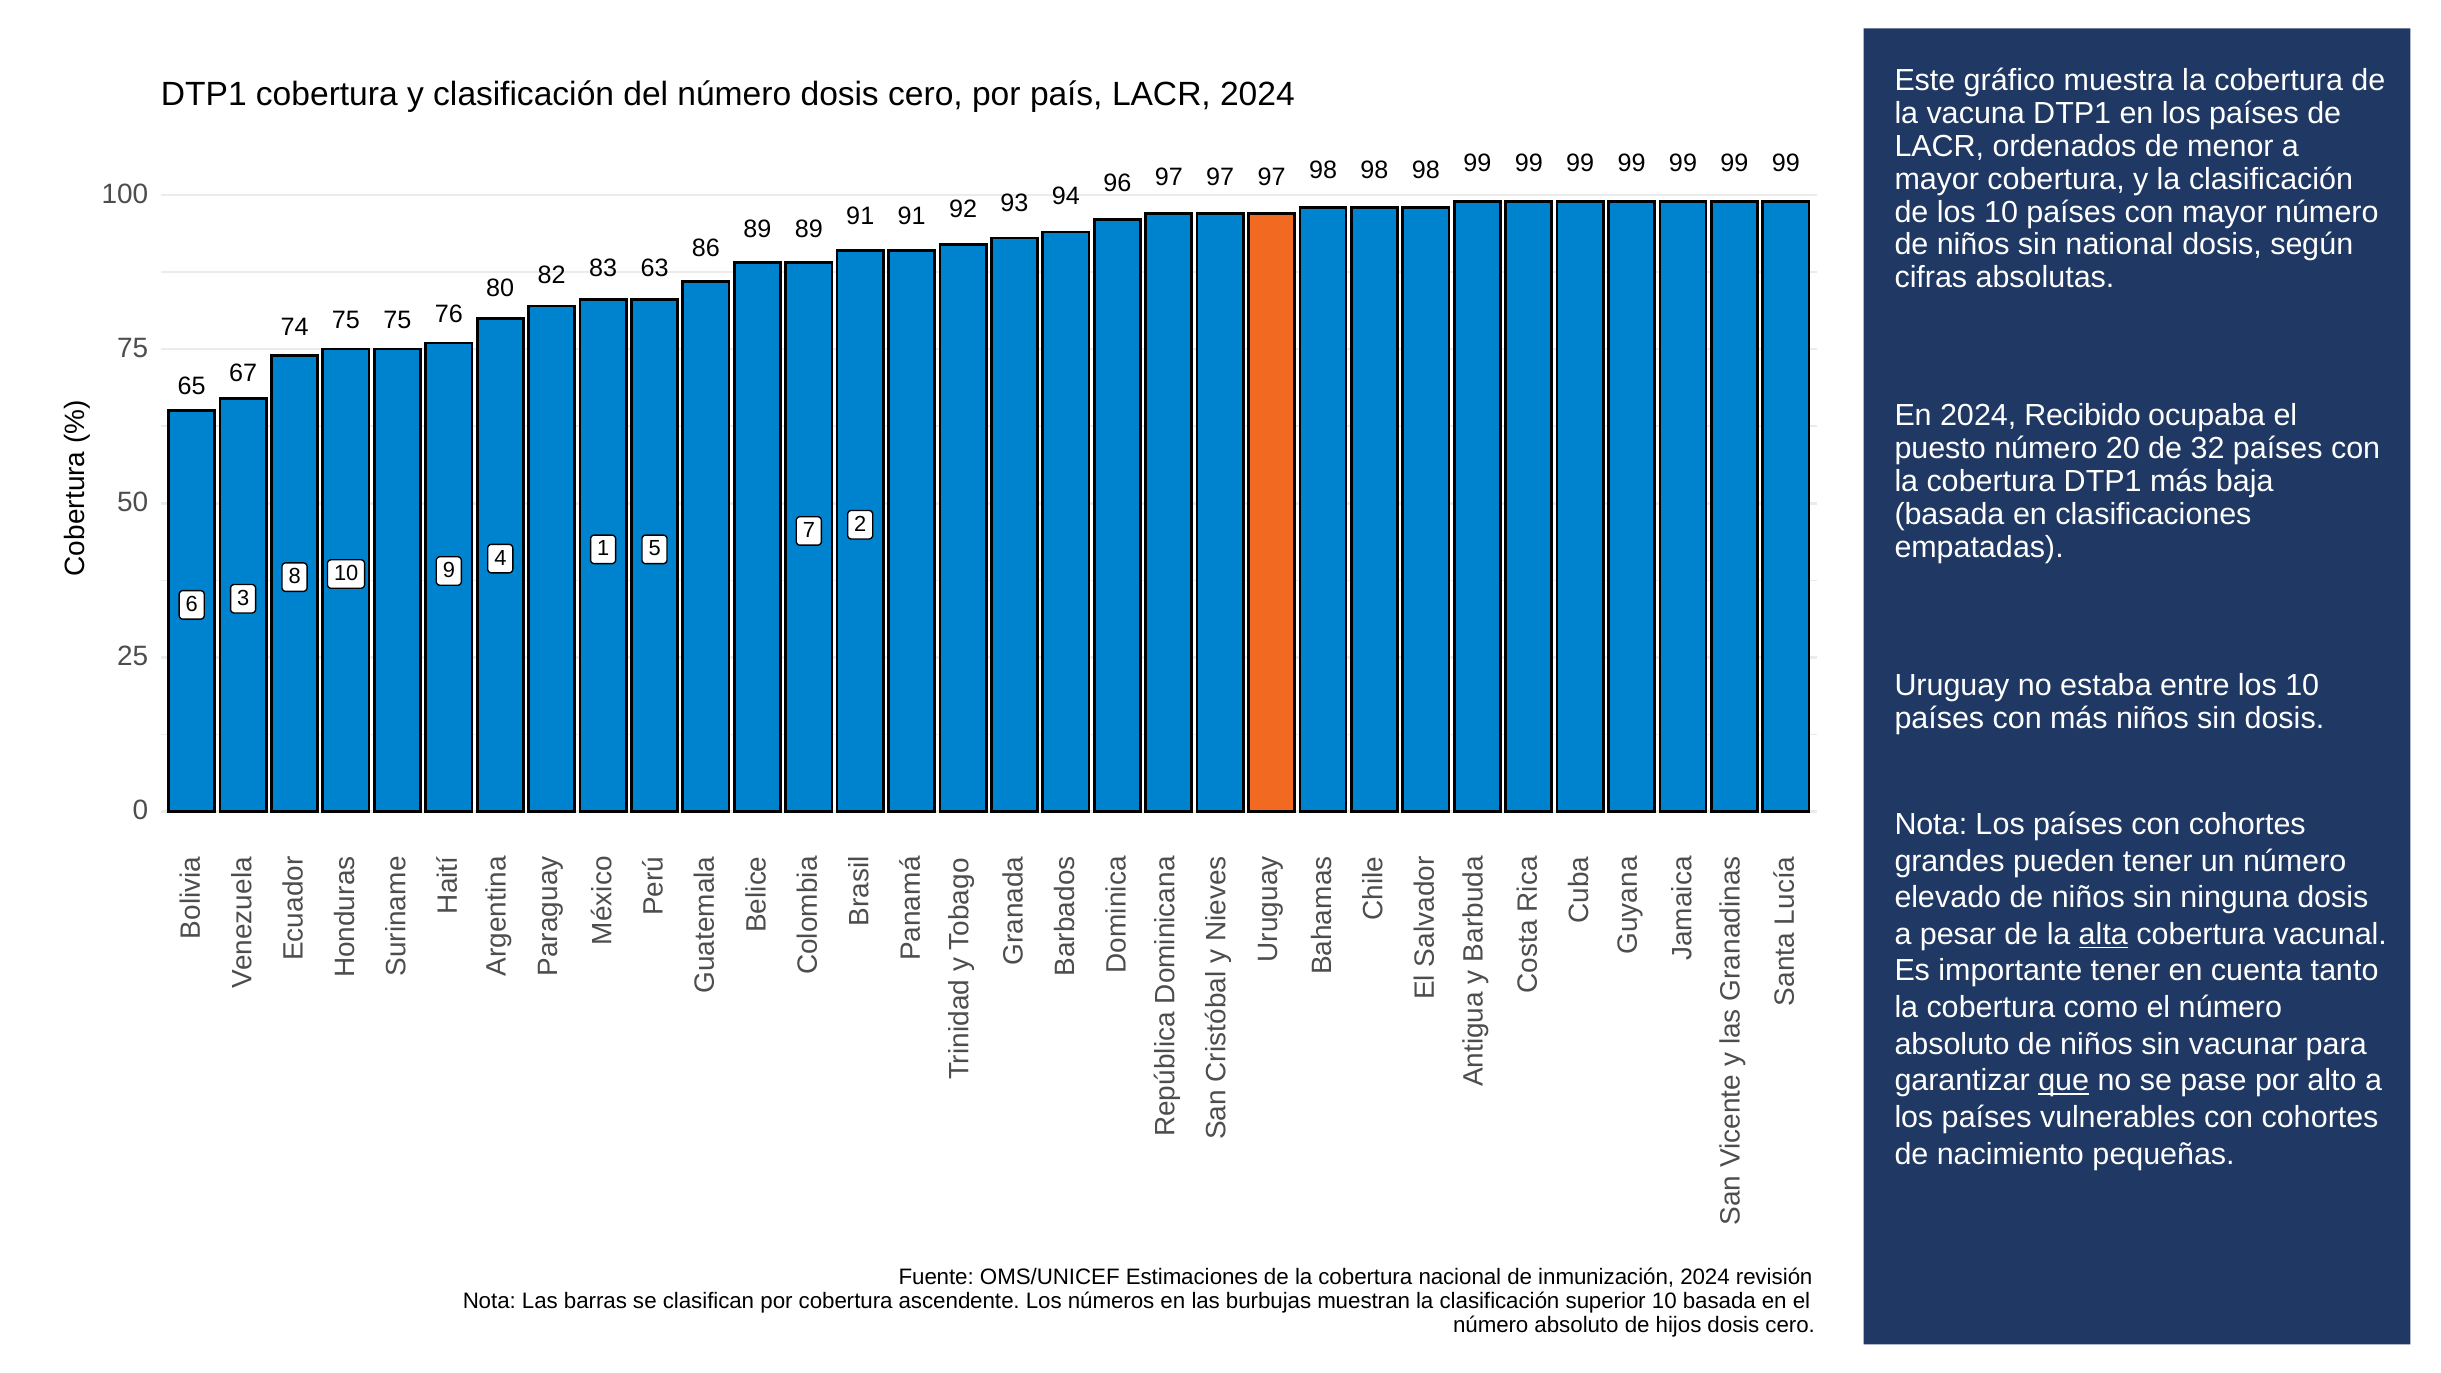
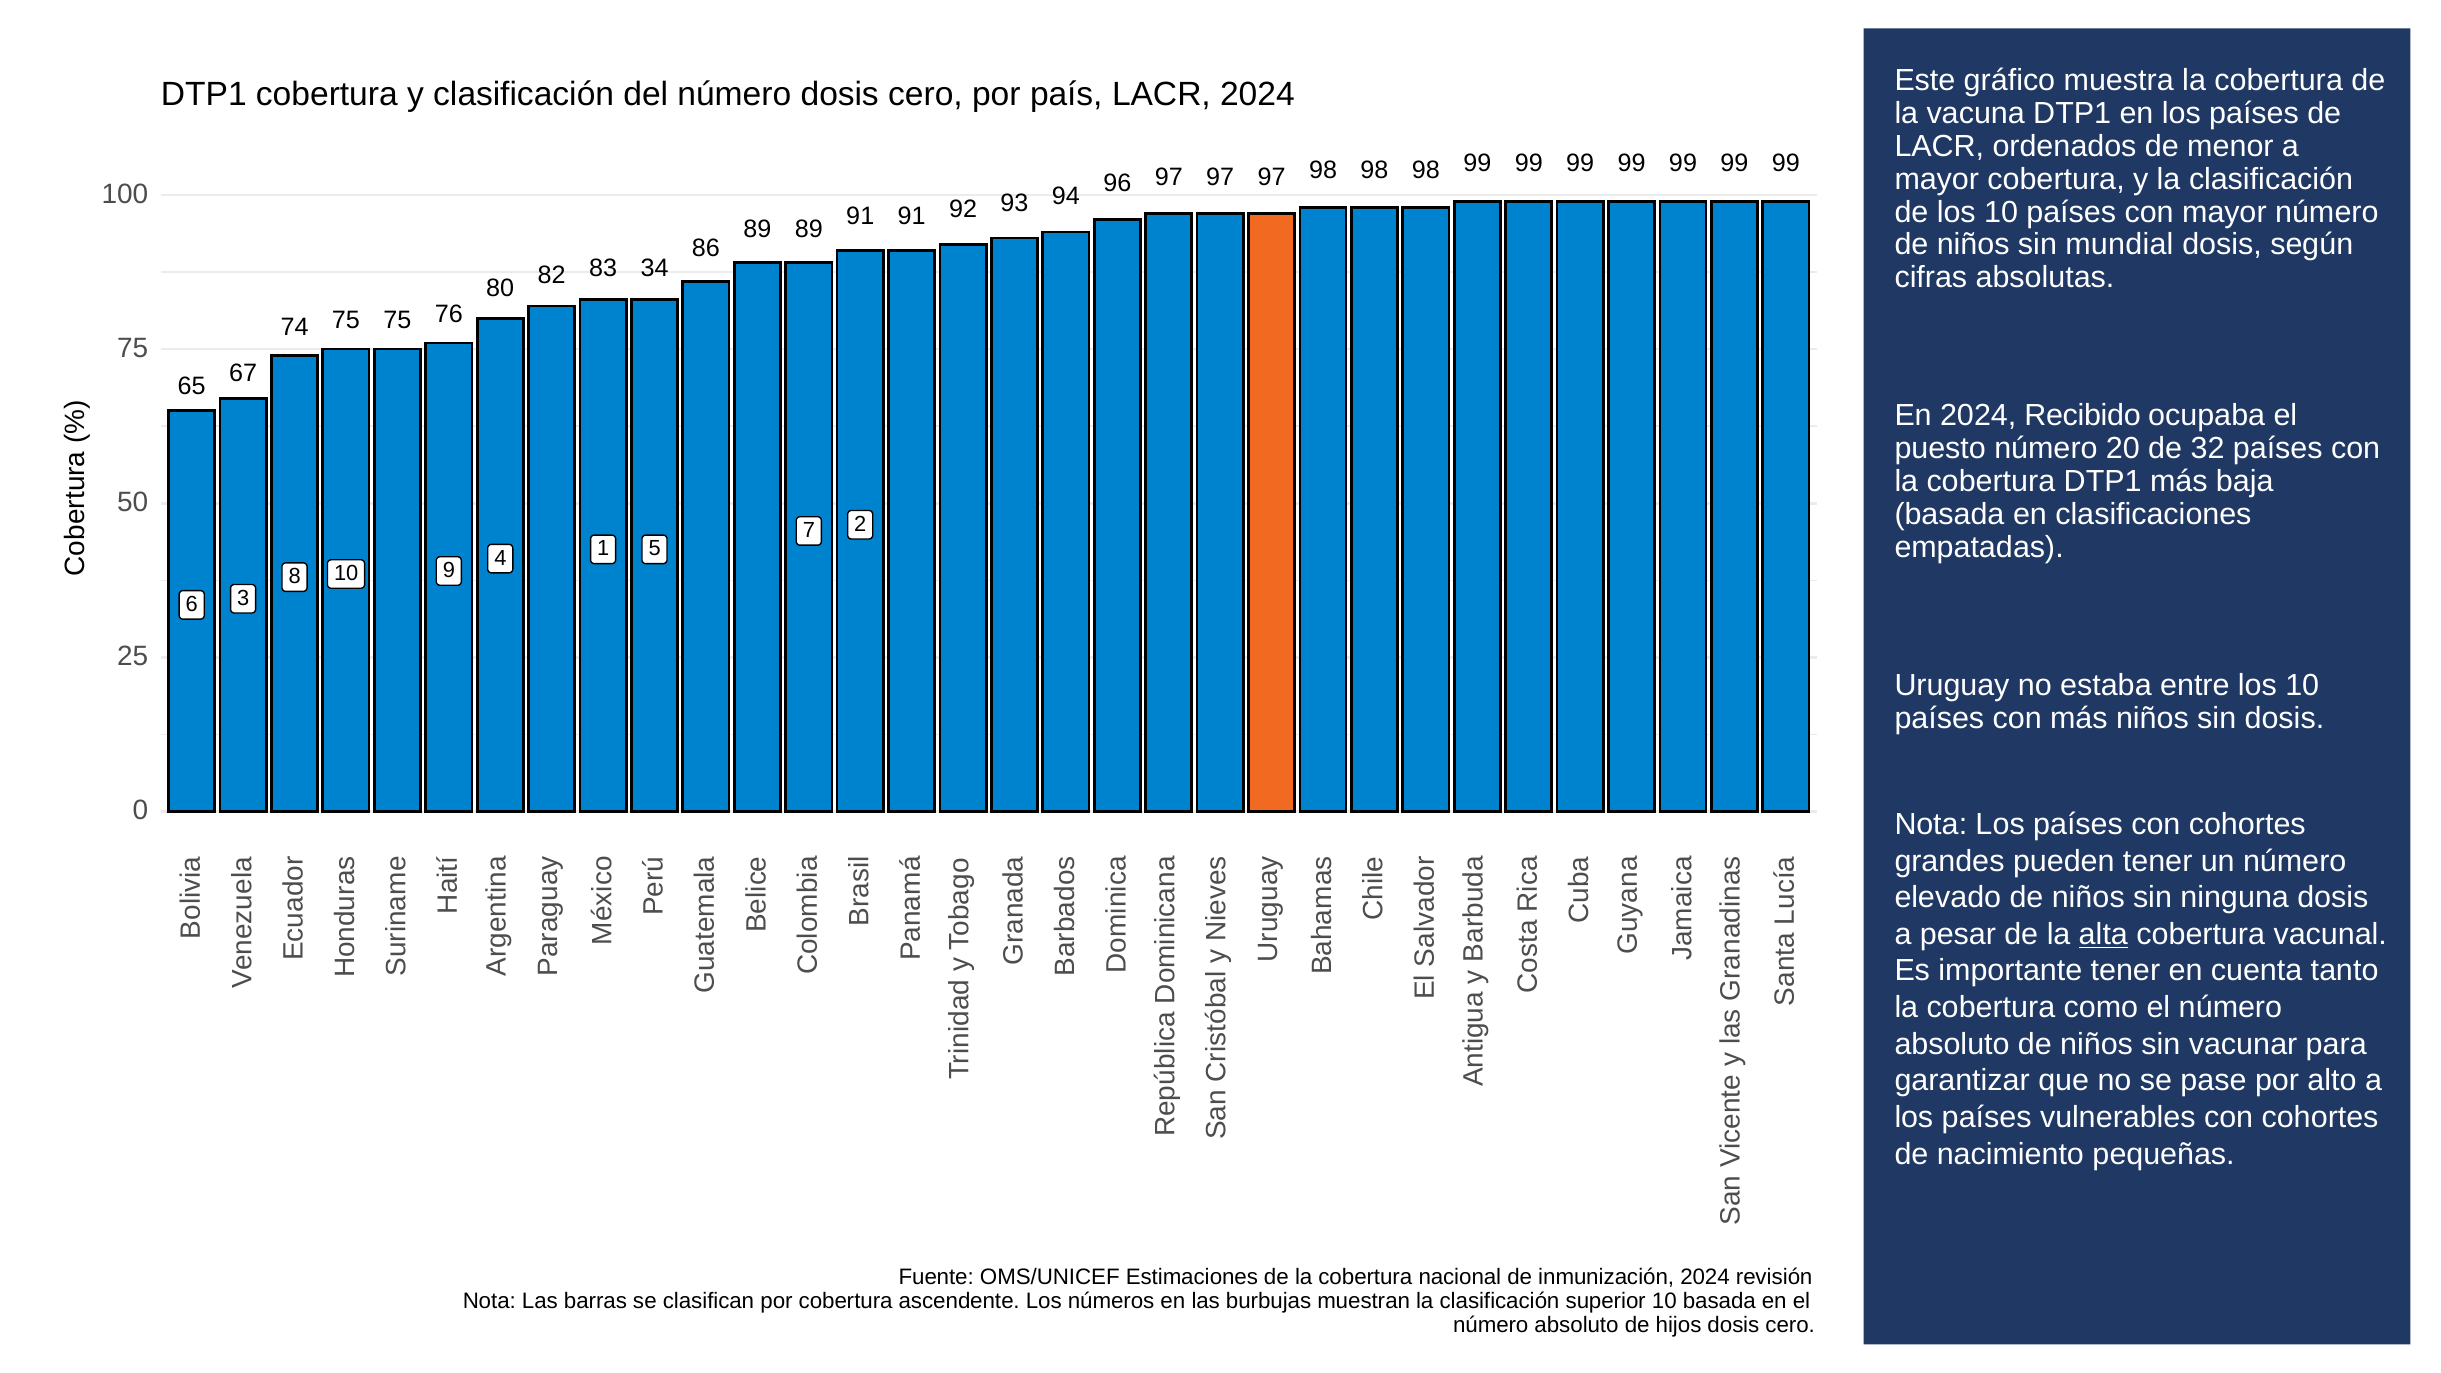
national: national -> mundial
63: 63 -> 34
que underline: present -> none
